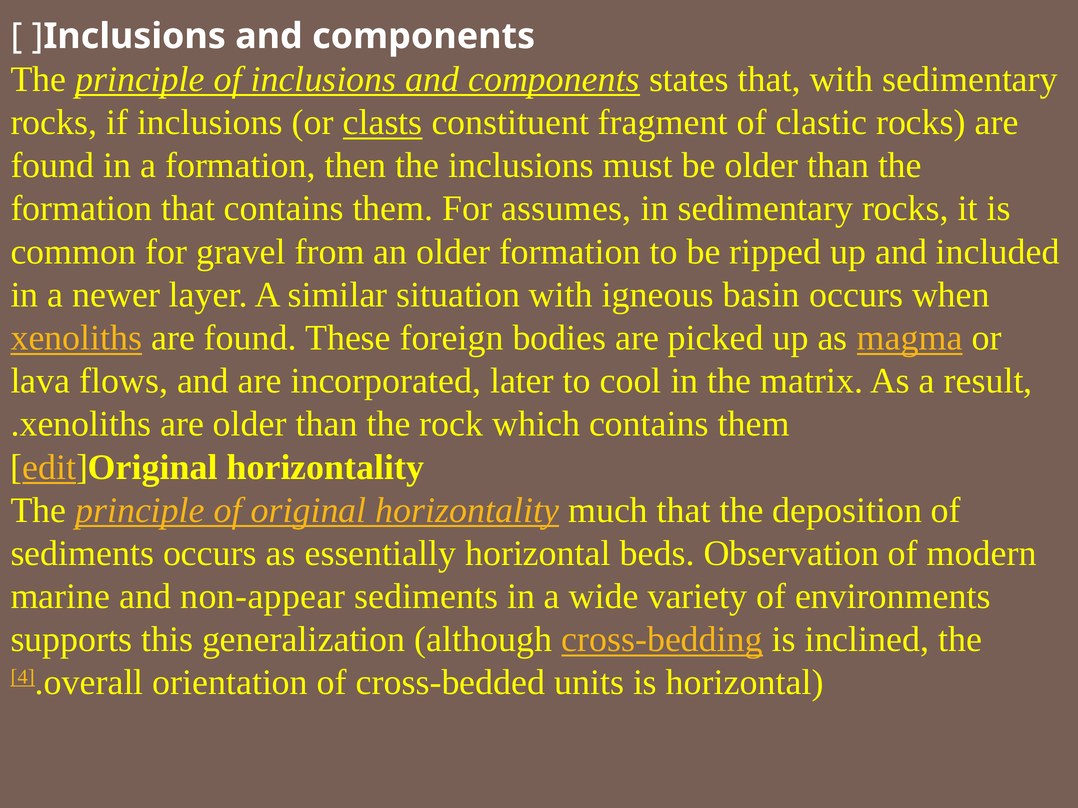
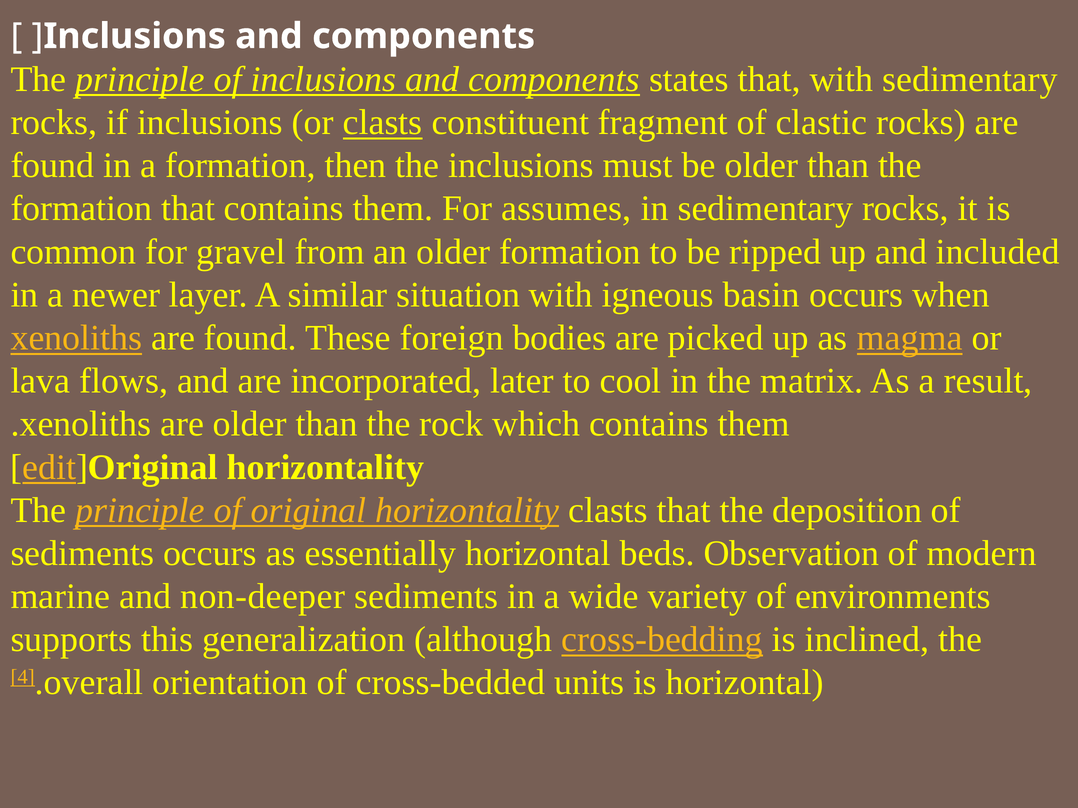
horizontality much: much -> clasts
non-appear: non-appear -> non-deeper
